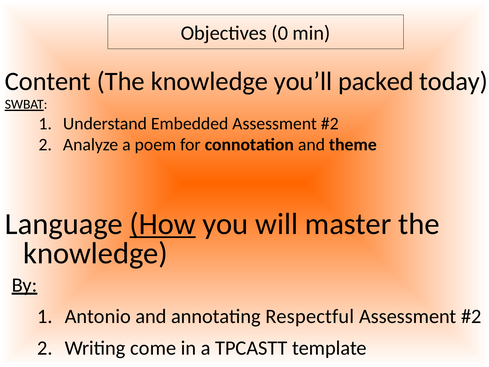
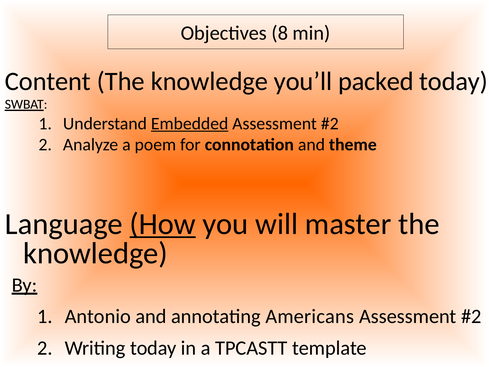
0: 0 -> 8
Embedded underline: none -> present
Respectful: Respectful -> Americans
Writing come: come -> today
